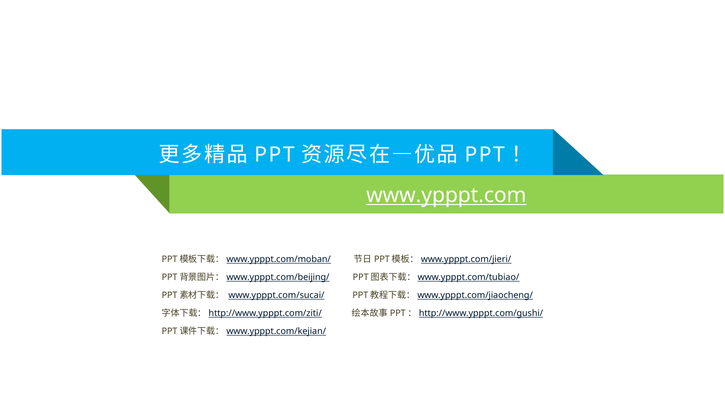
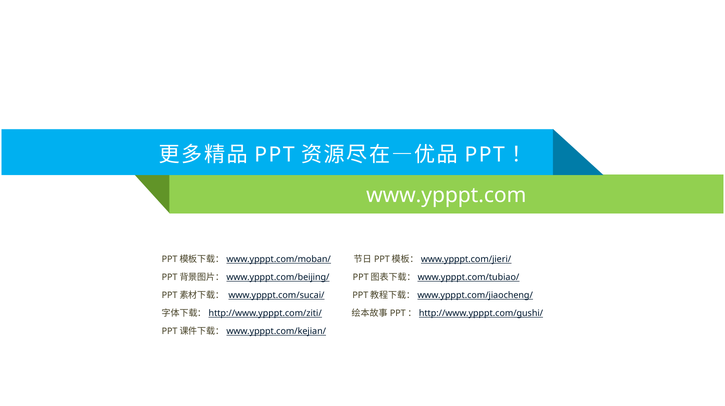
www.ypppt.com underline: present -> none
